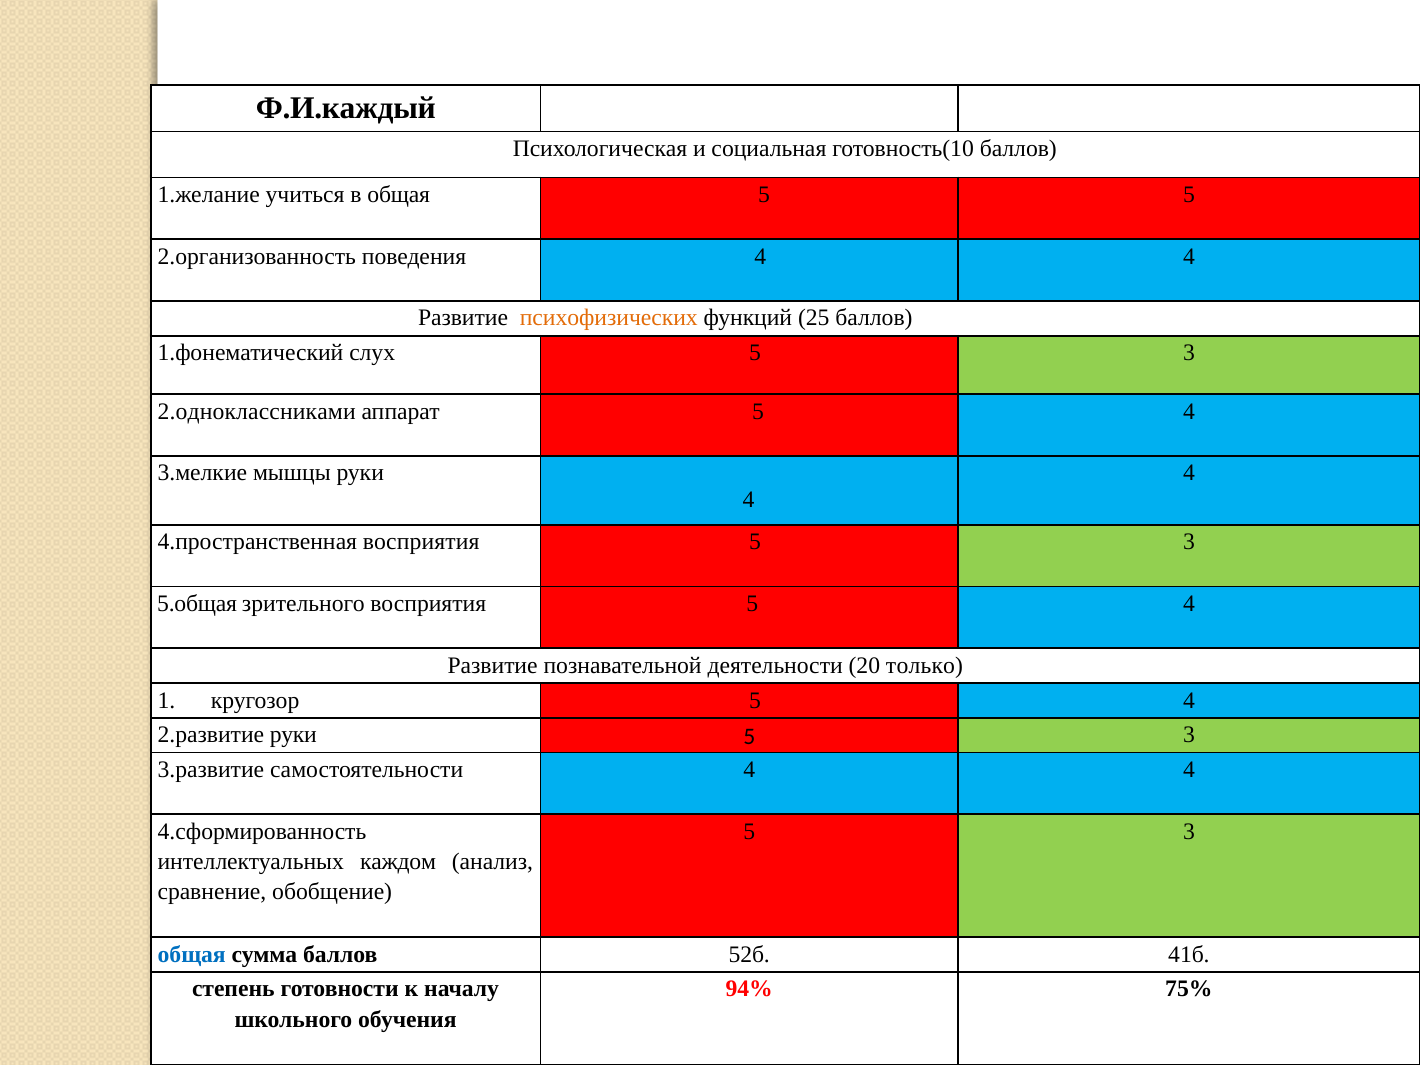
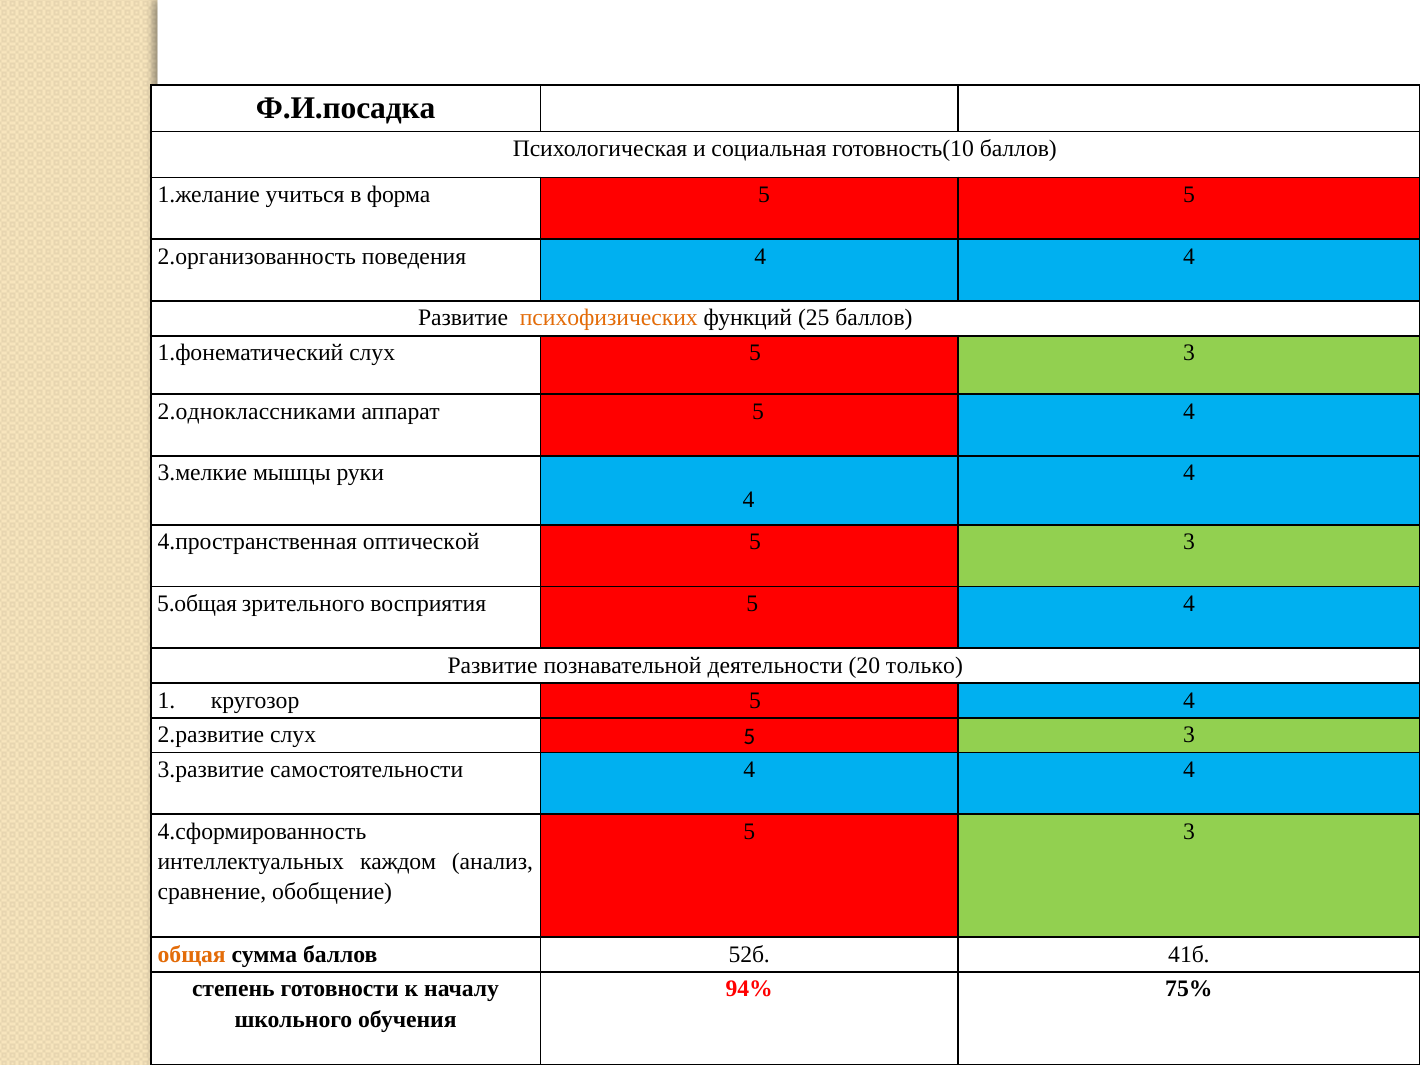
Ф.И.каждый: Ф.И.каждый -> Ф.И.посадка
в общая: общая -> форма
4.пространственная восприятия: восприятия -> оптической
2.развитие руки: руки -> слух
общая at (192, 954) colour: blue -> orange
